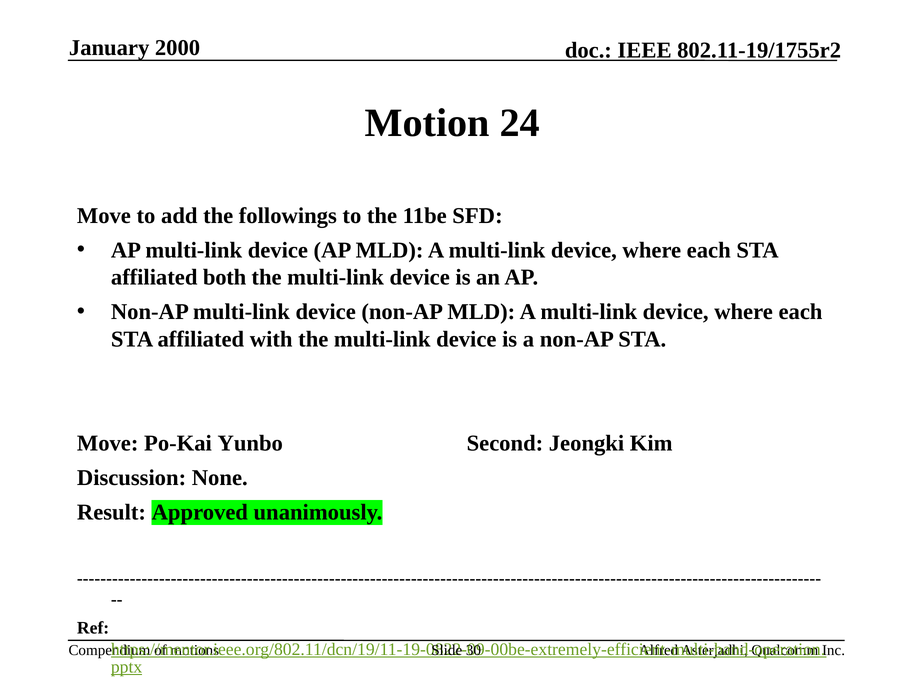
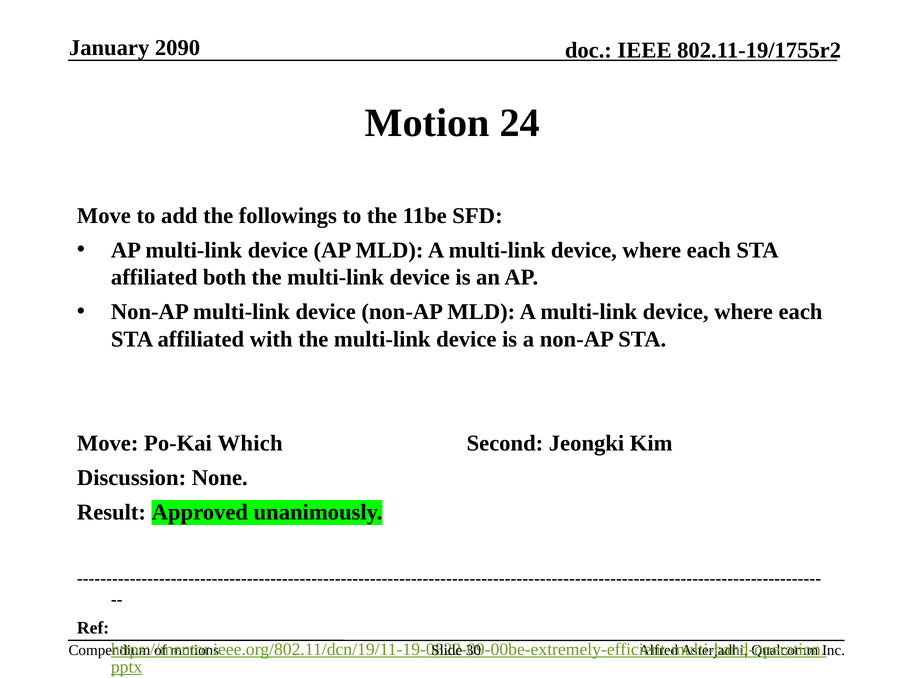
2000: 2000 -> 2090
Yunbo: Yunbo -> Which
